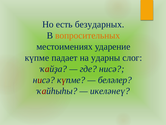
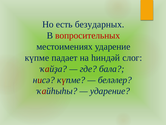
вопросительных colour: orange -> red
ударны: ударны -> һиндәй
где нисә: нисә -> бала
икеләнеү at (110, 91): икеләнеү -> ударение
